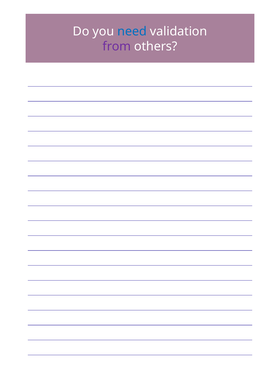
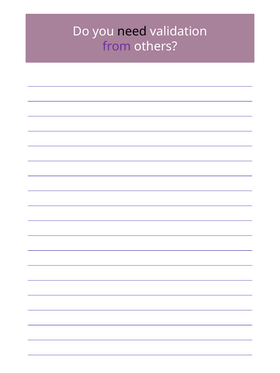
need colour: blue -> black
